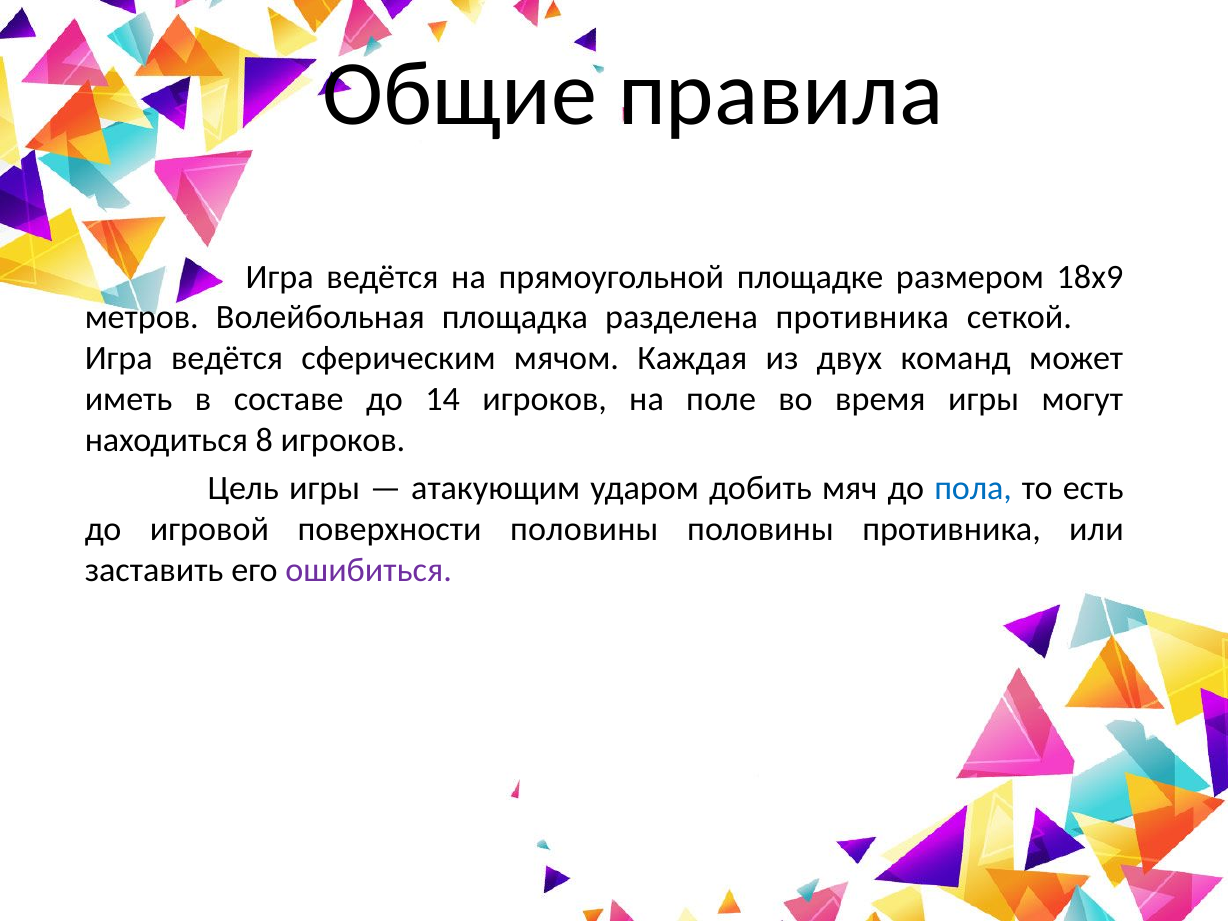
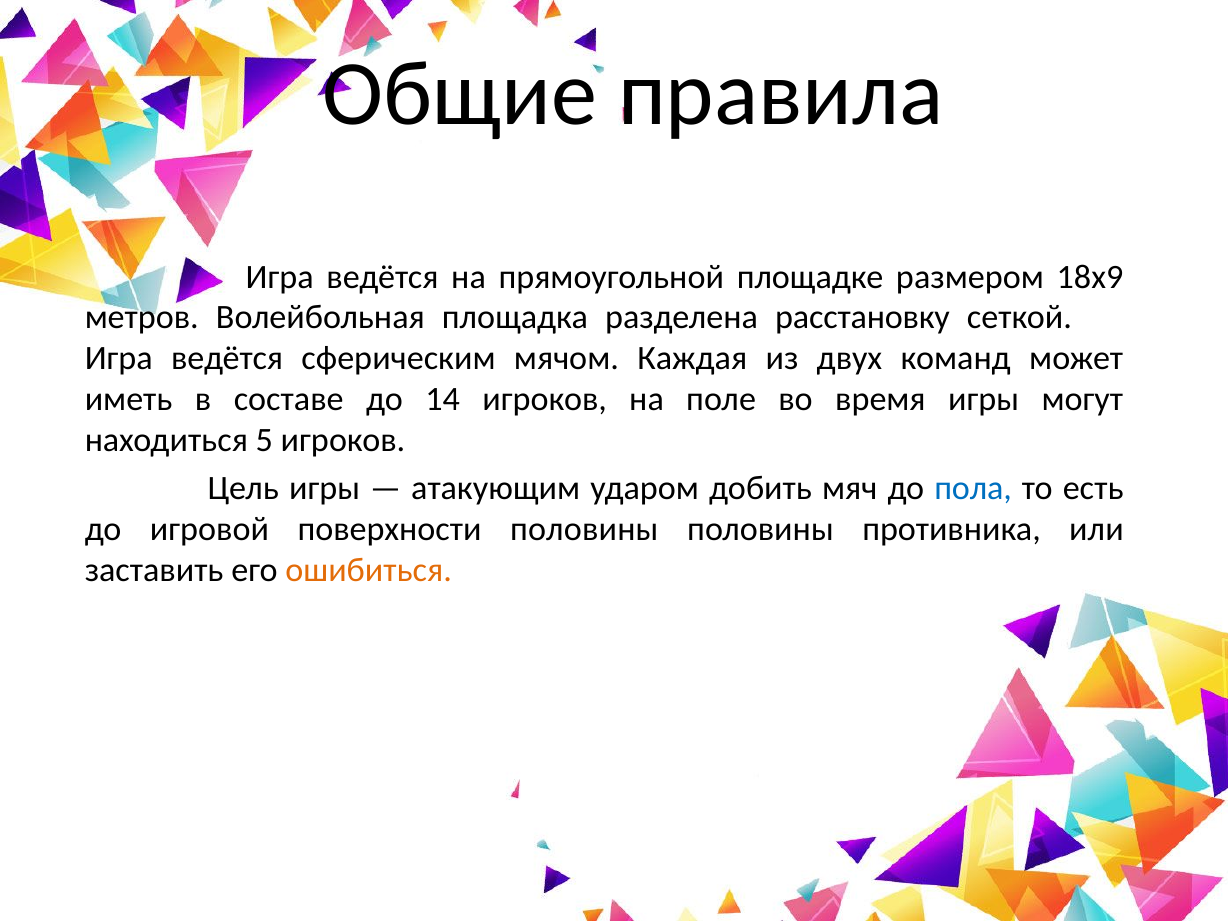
разделена противника: противника -> расстановку
8: 8 -> 5
ошибиться colour: purple -> orange
